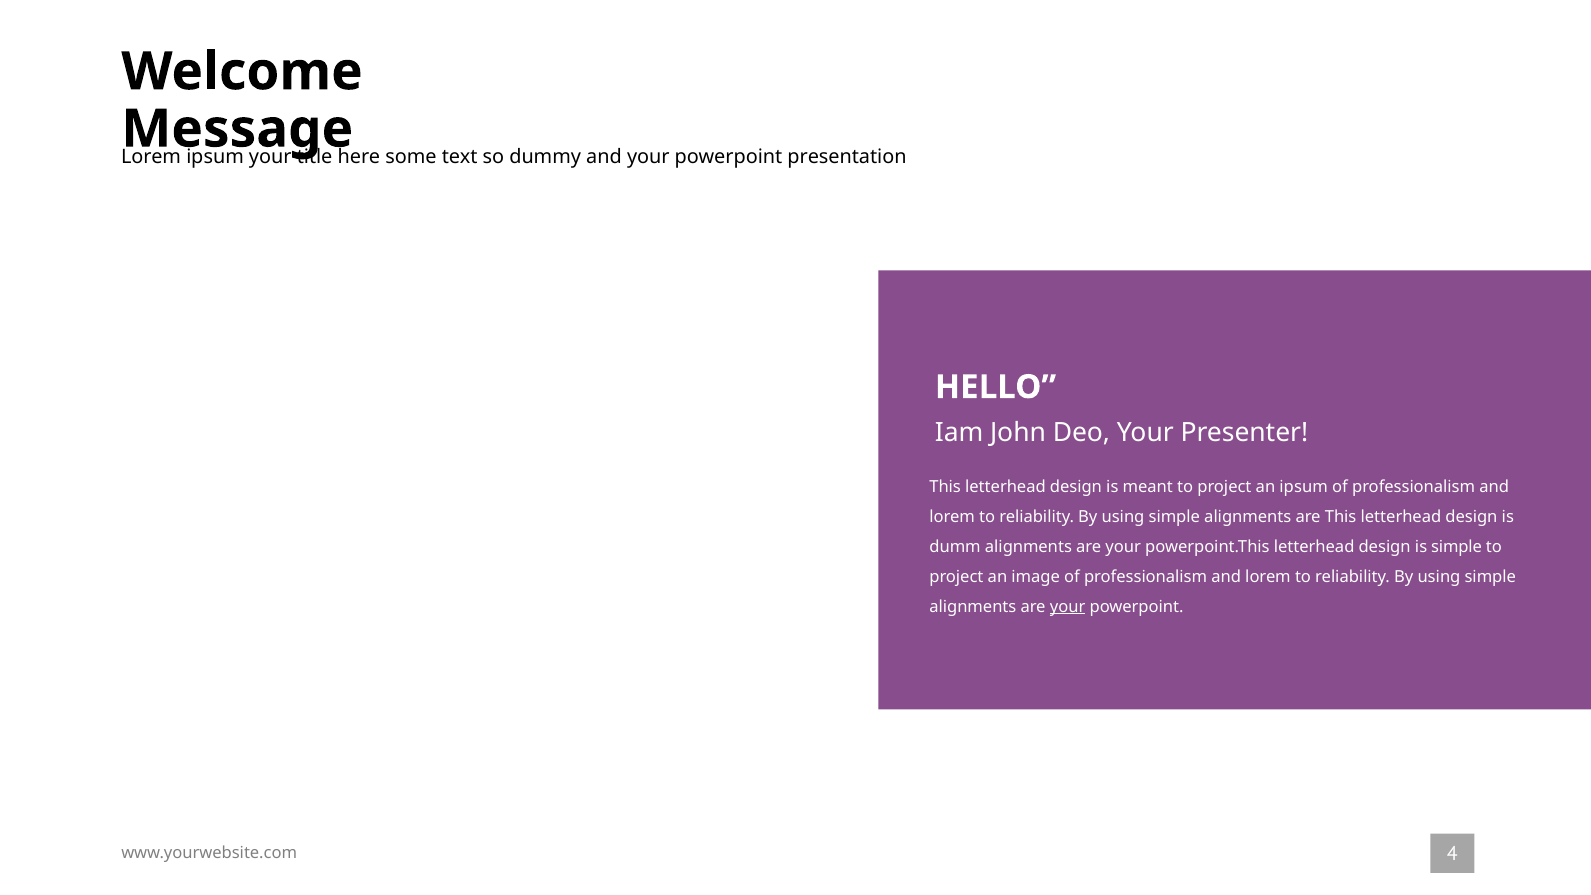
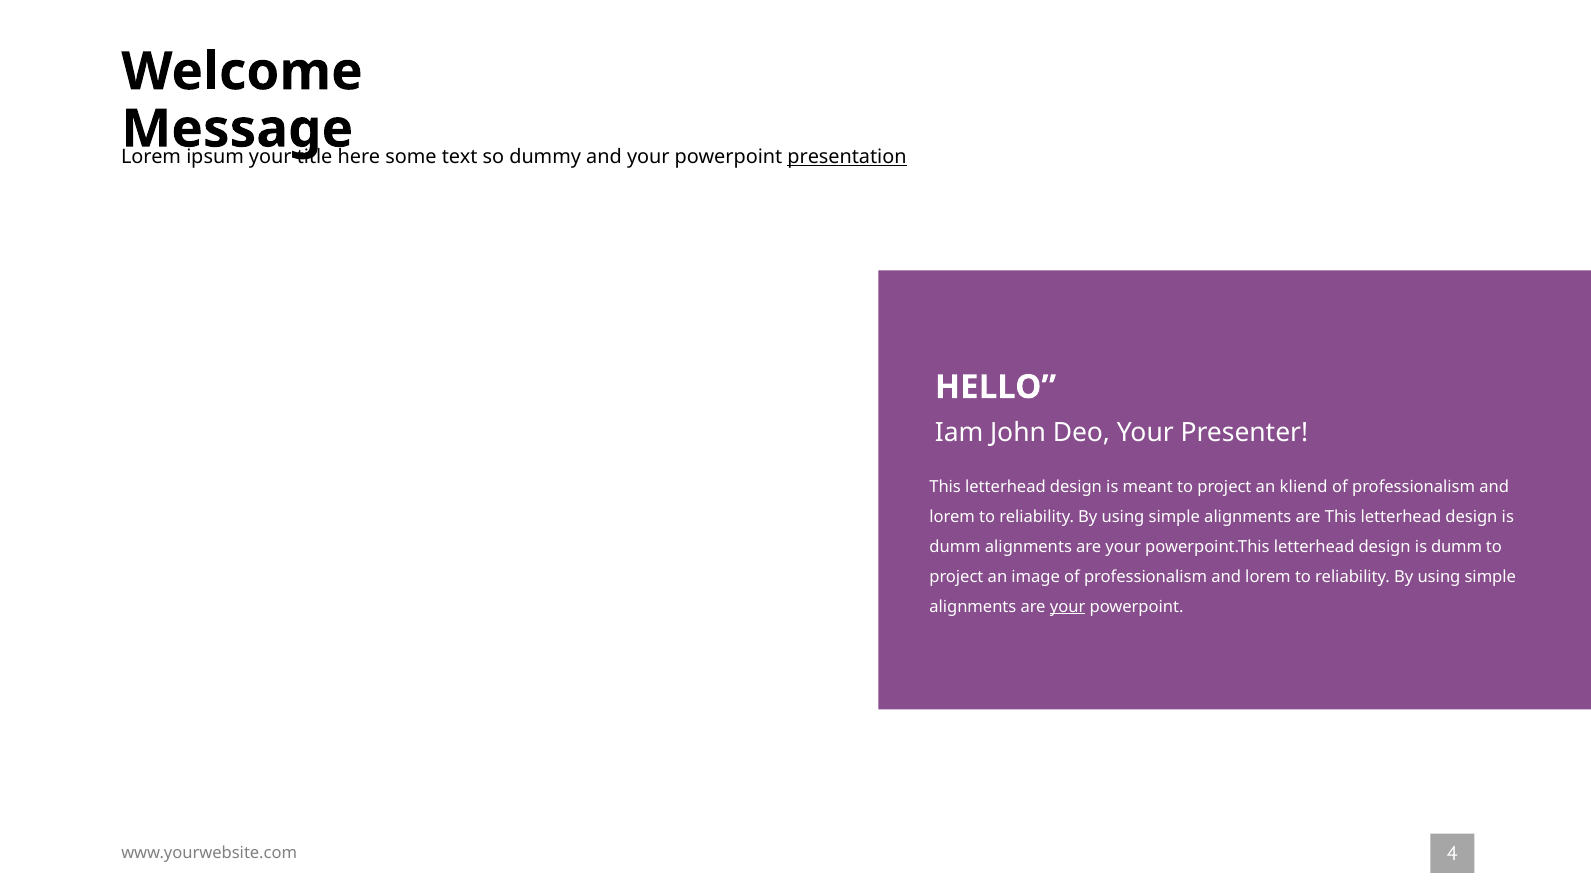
presentation underline: none -> present
an ipsum: ipsum -> kliend
simple at (1457, 547): simple -> dumm
